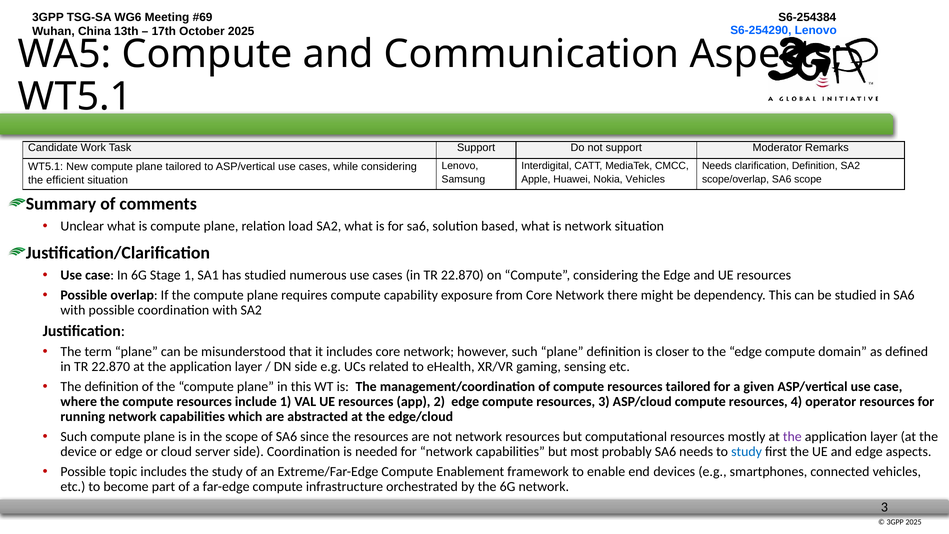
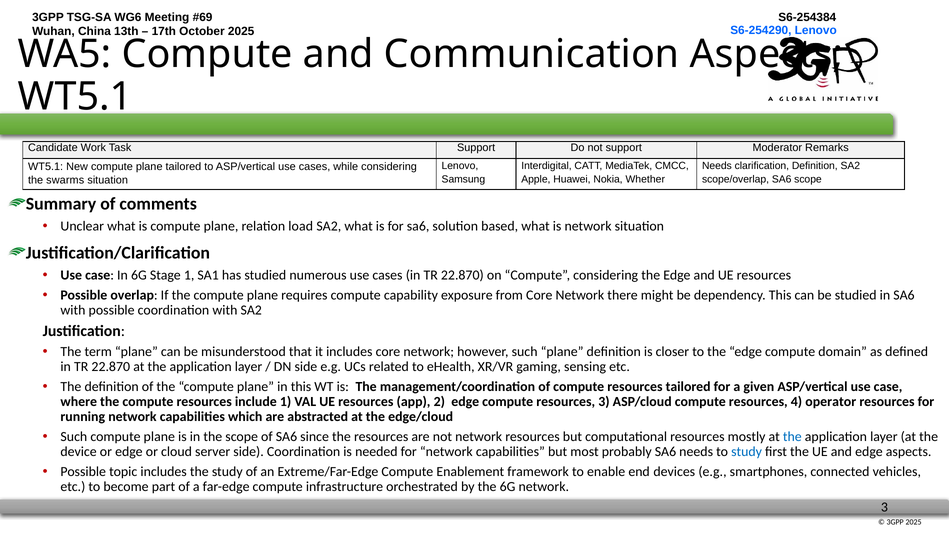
Nokia Vehicles: Vehicles -> Whether
efficient: efficient -> swarms
the at (792, 436) colour: purple -> blue
